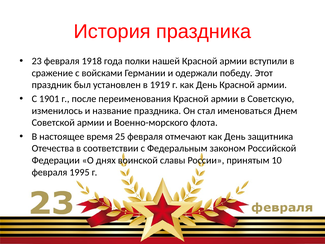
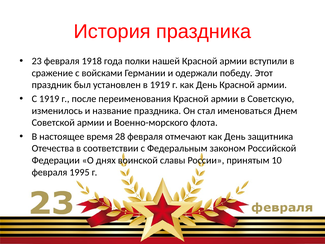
С 1901: 1901 -> 1919
25: 25 -> 28
